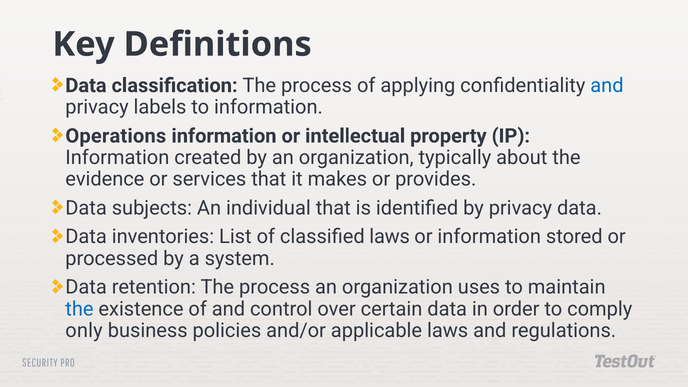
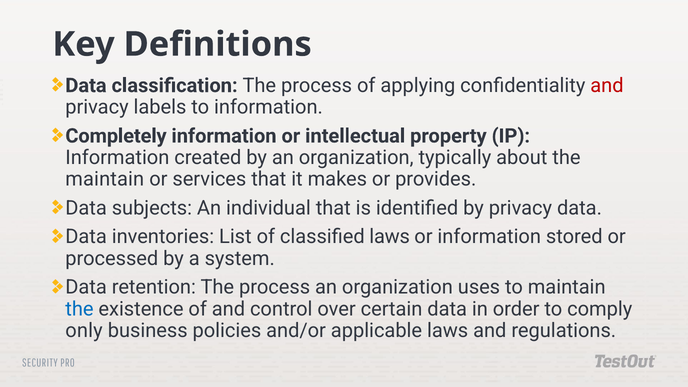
and at (607, 86) colour: blue -> red
Operations: Operations -> Completely
evidence at (105, 179): evidence -> maintain
